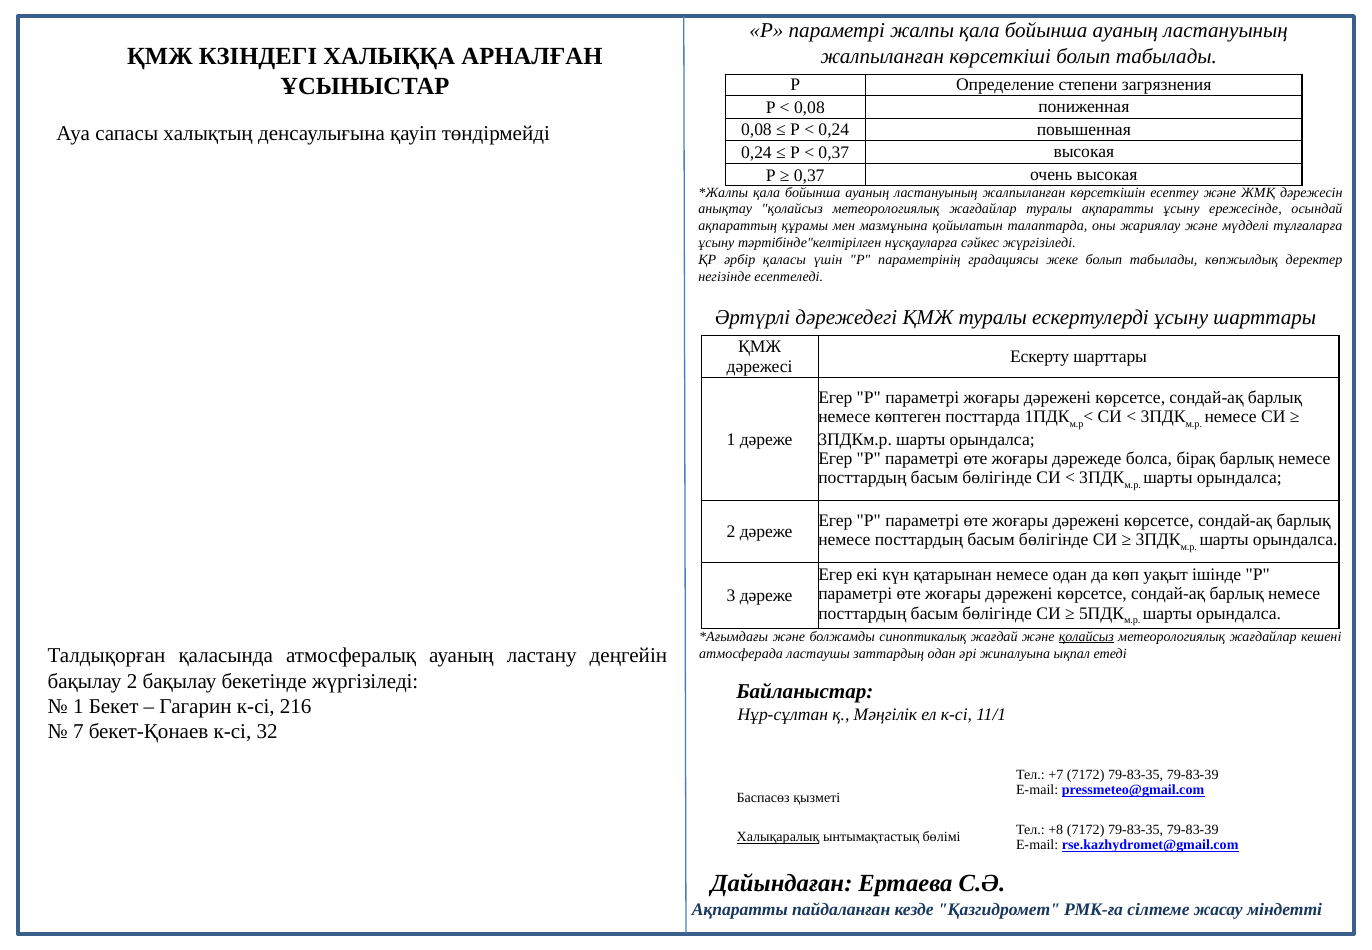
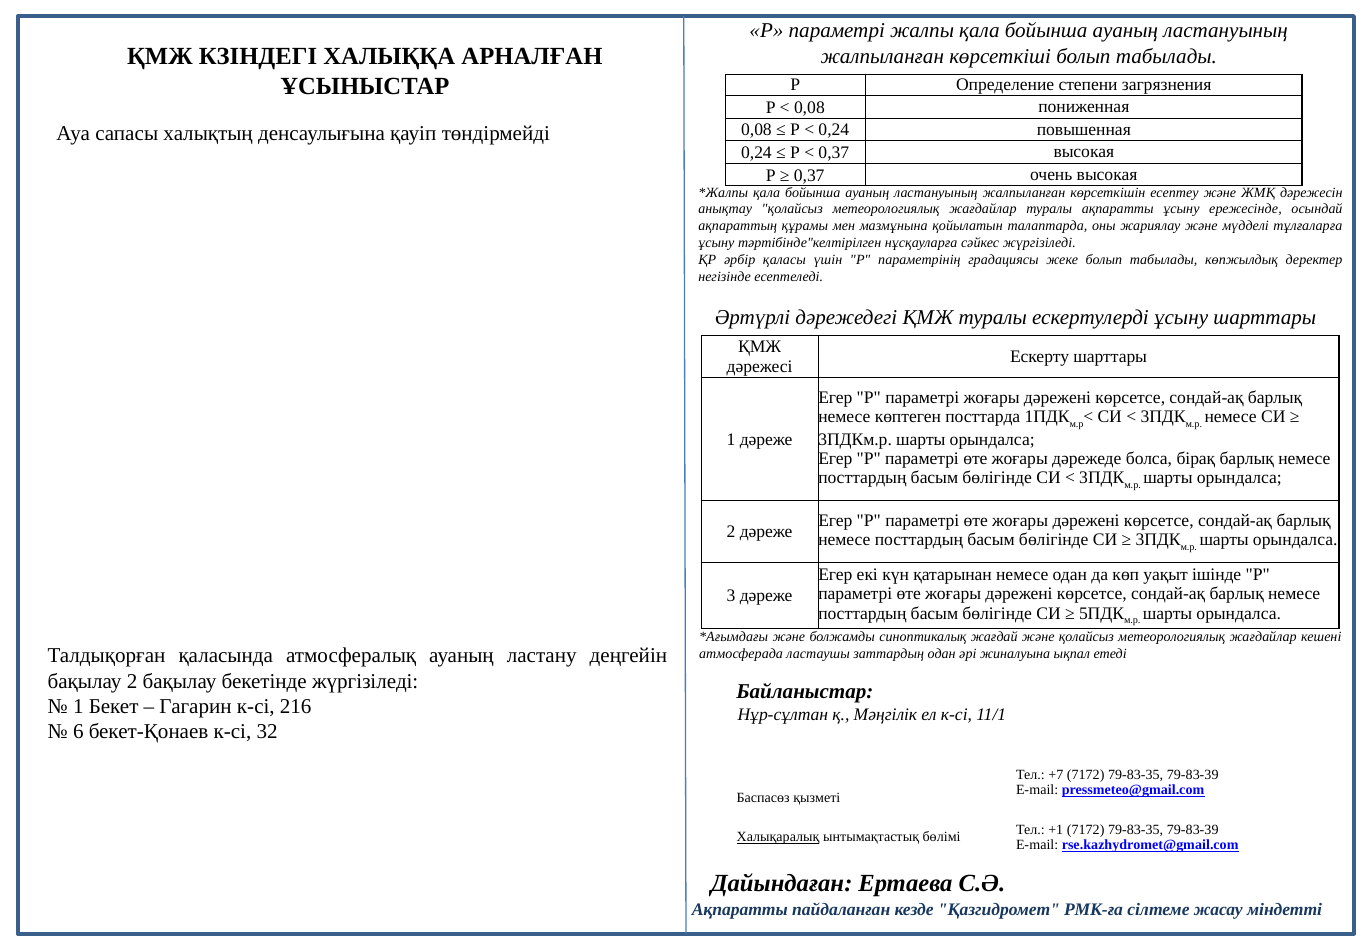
қолайсыз at (1086, 637) underline: present -> none
7: 7 -> 6
+8: +8 -> +1
